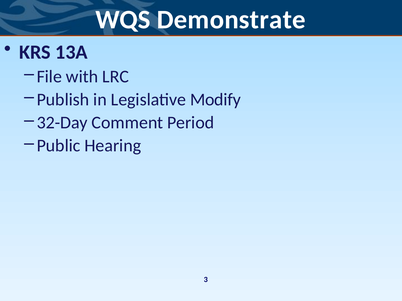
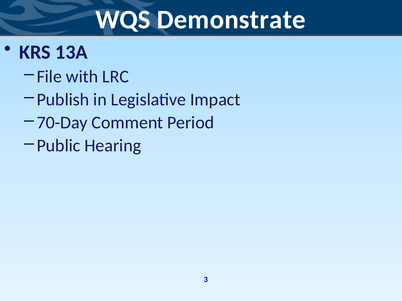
Modify: Modify -> Impact
32-Day: 32-Day -> 70-Day
